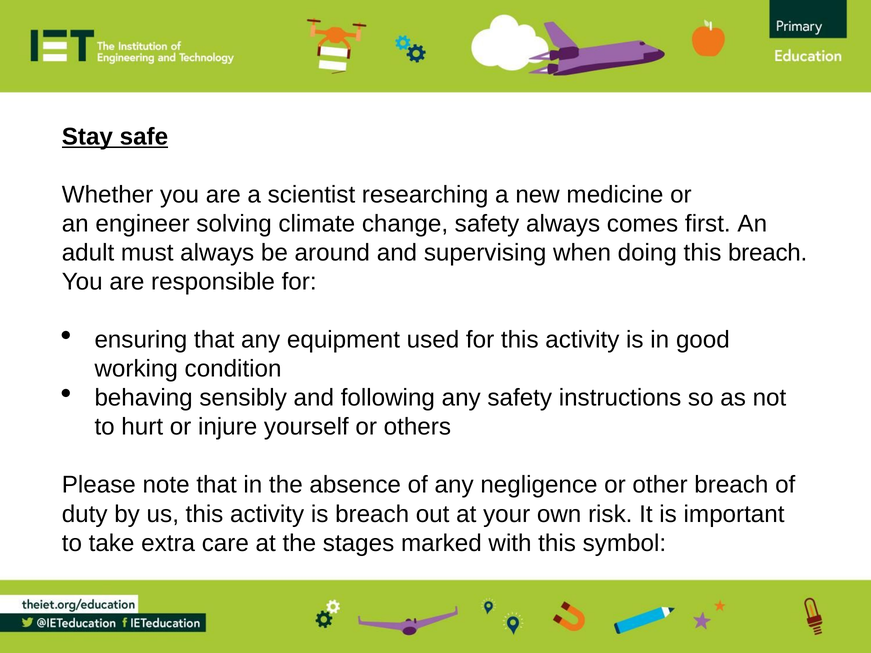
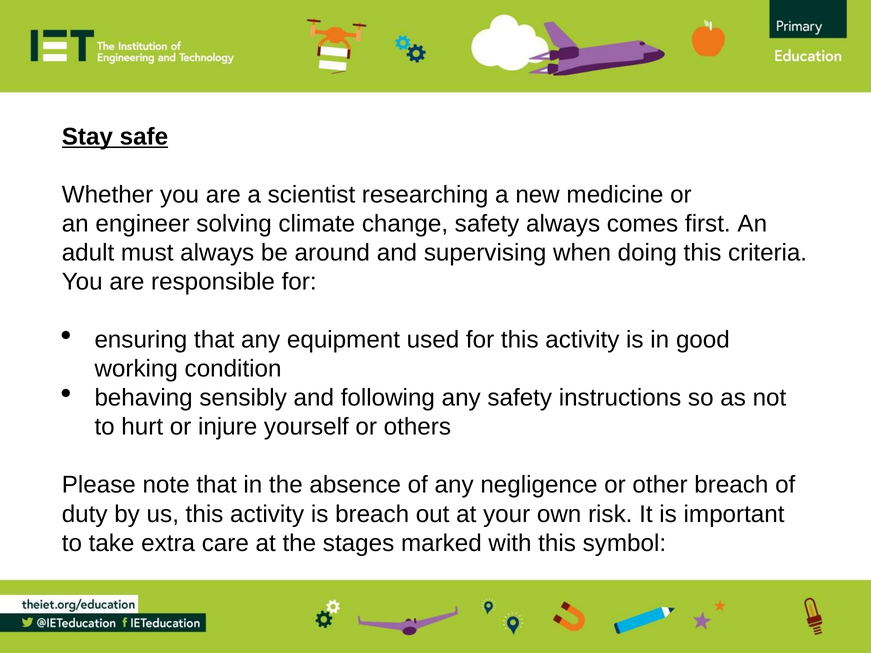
this breach: breach -> criteria
